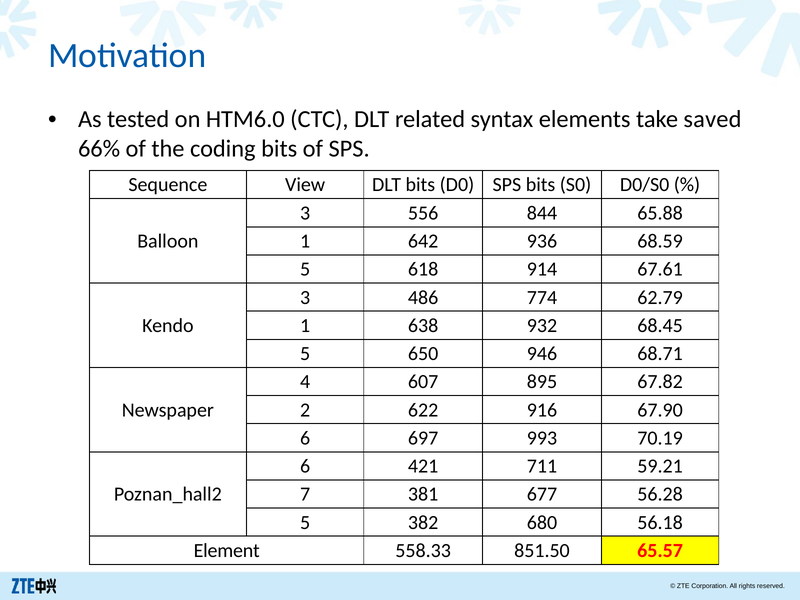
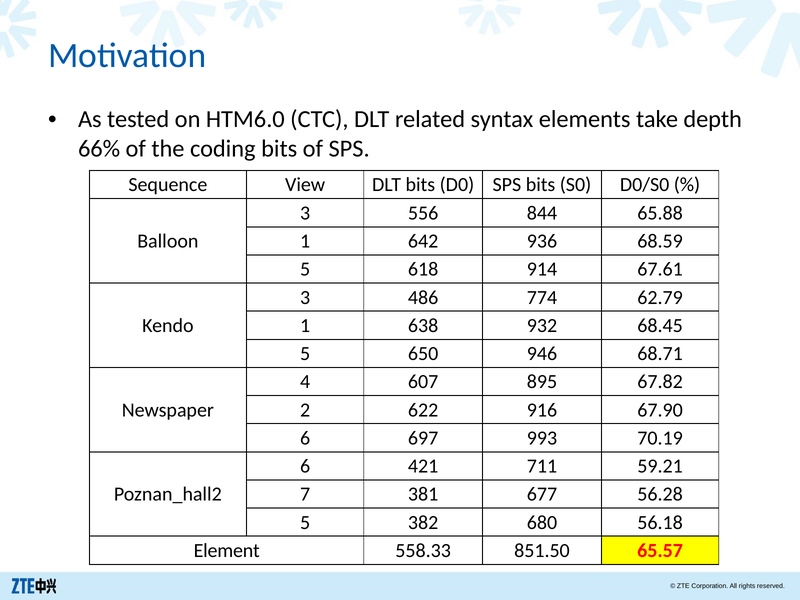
saved: saved -> depth
